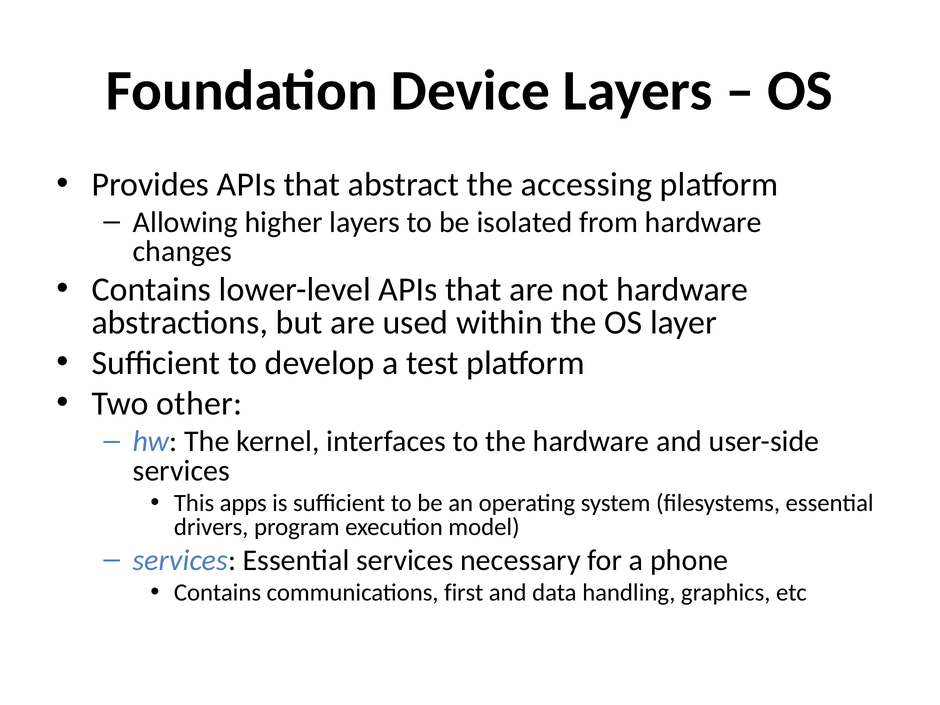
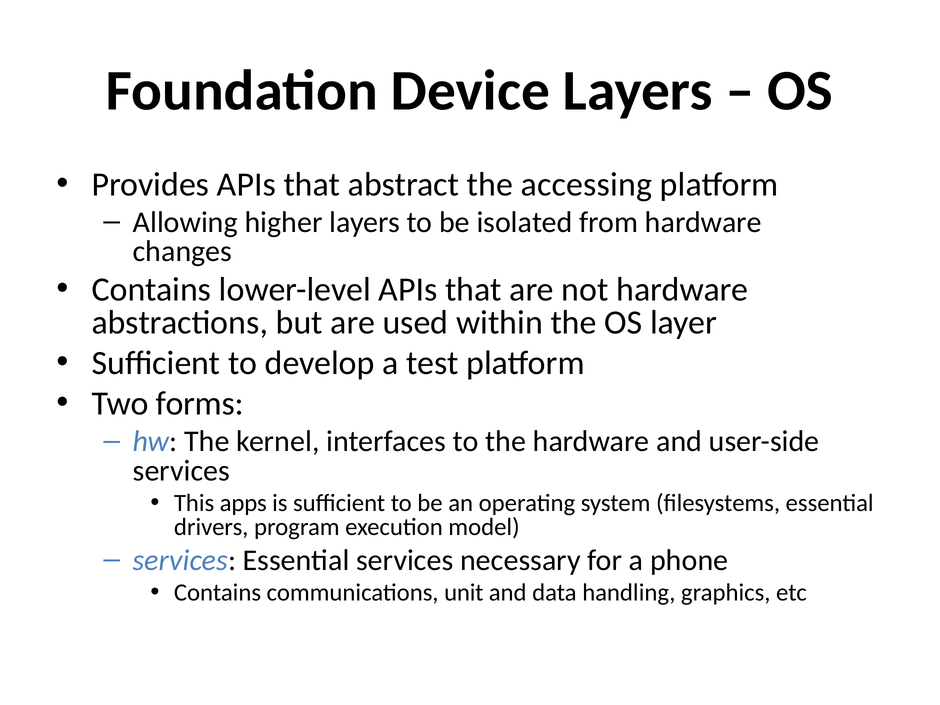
other: other -> forms
first: first -> unit
